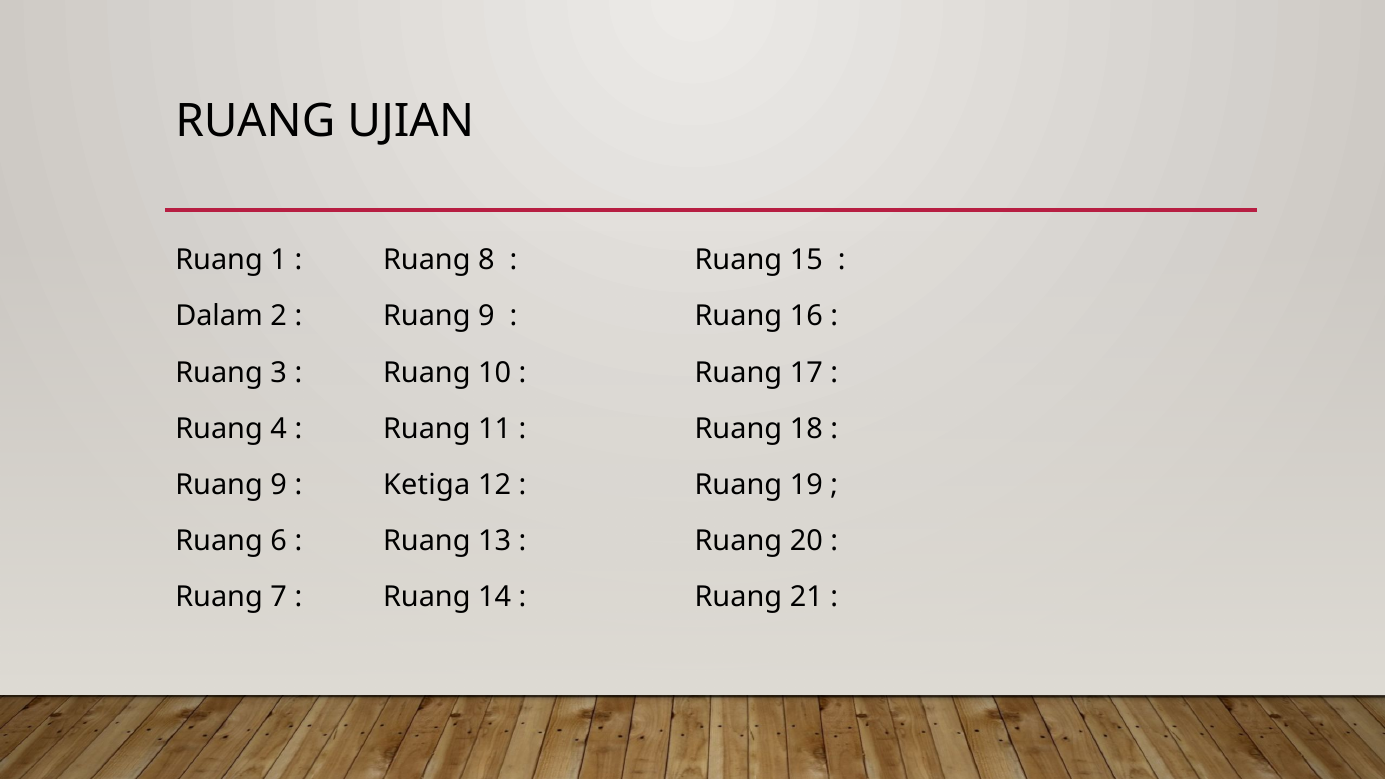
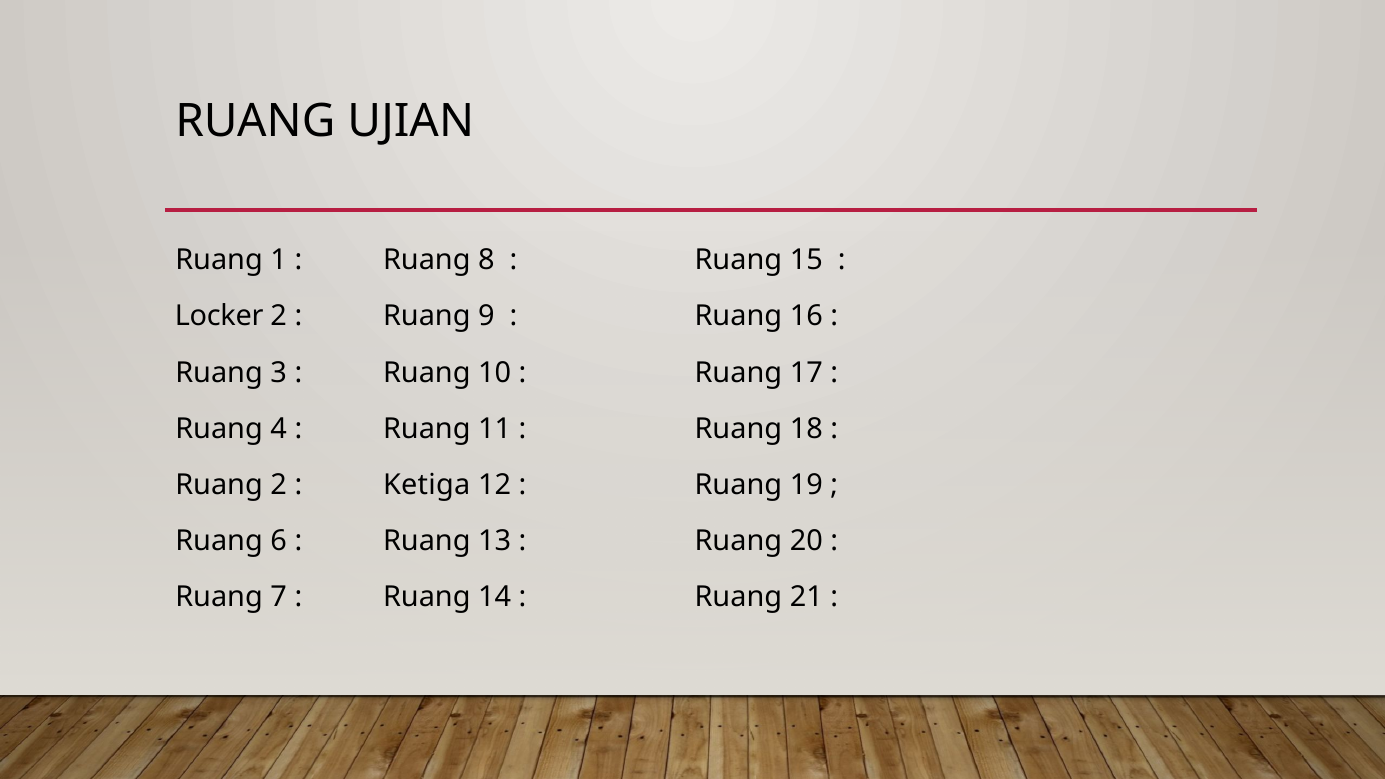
Dalam: Dalam -> Locker
9 at (279, 485): 9 -> 2
